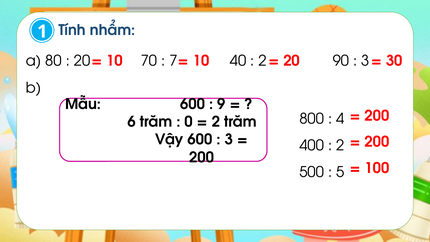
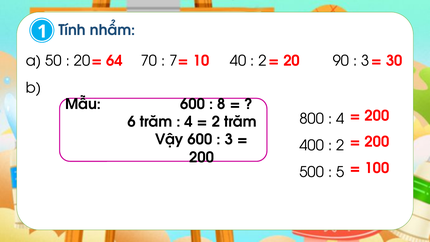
10 at (115, 61): 10 -> 64
80: 80 -> 50
9: 9 -> 8
0 at (189, 122): 0 -> 4
